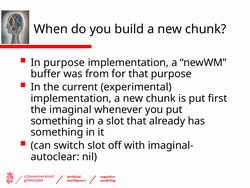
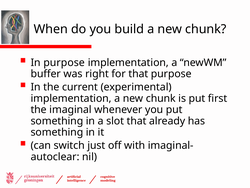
from: from -> right
switch slot: slot -> just
